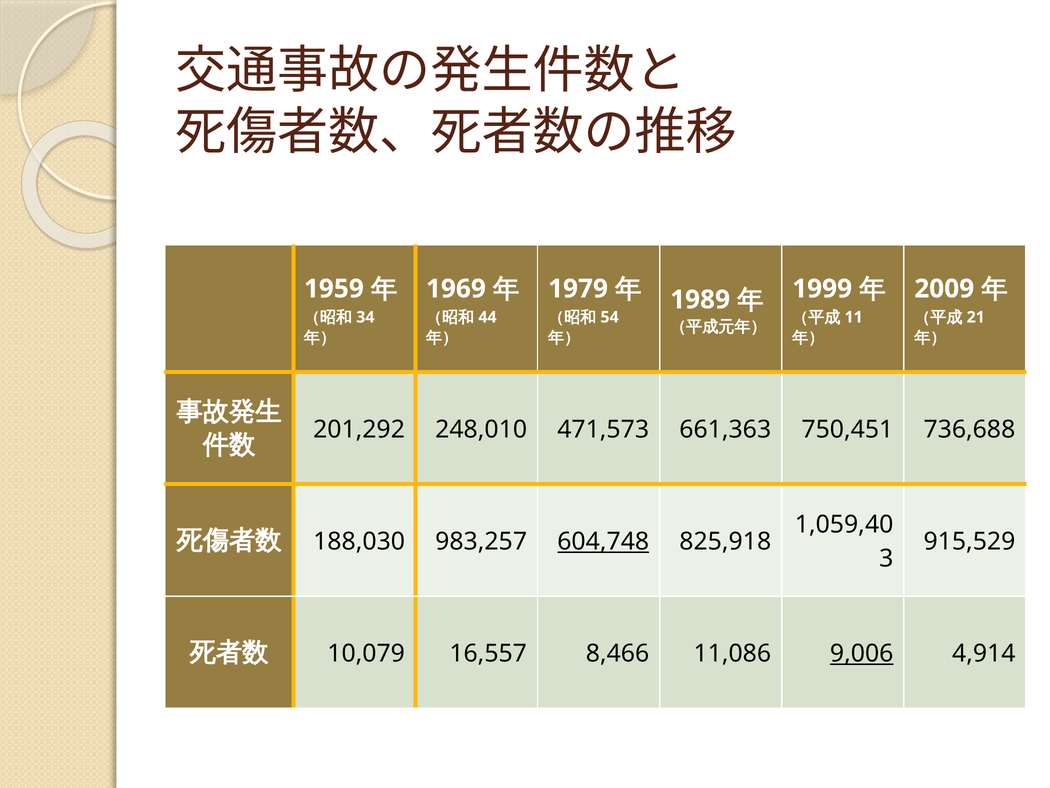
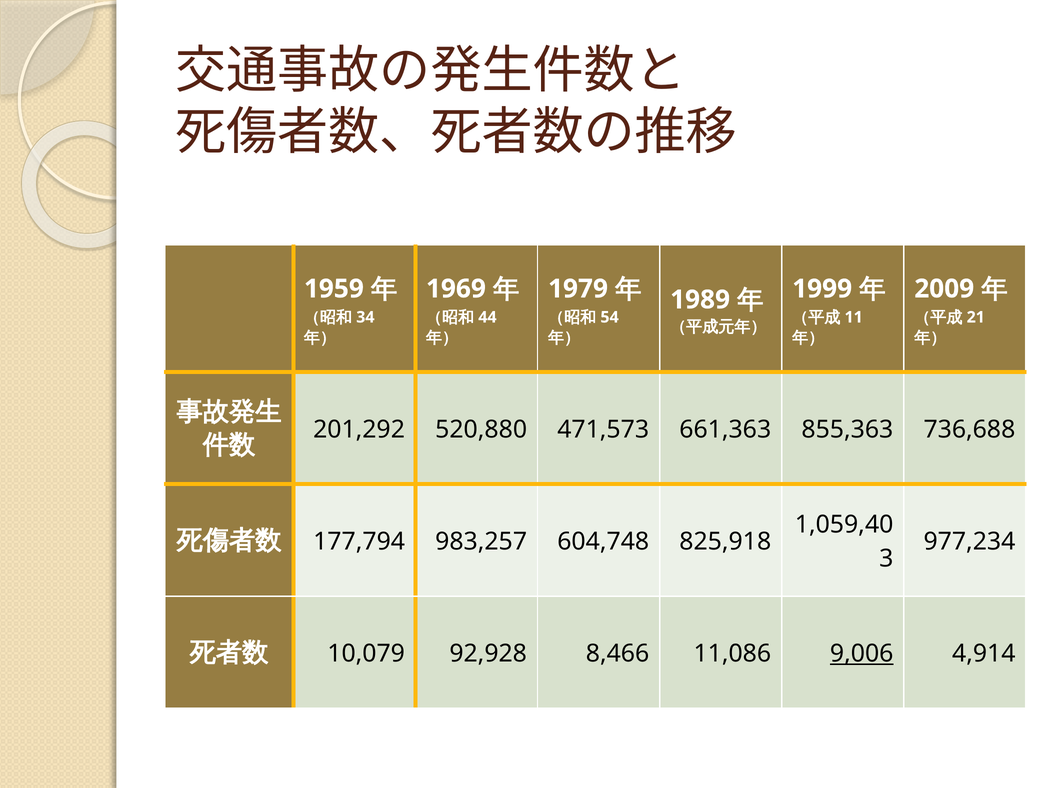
248,010: 248,010 -> 520,880
750,451: 750,451 -> 855,363
188,030: 188,030 -> 177,794
604,748 underline: present -> none
915,529: 915,529 -> 977,234
16,557: 16,557 -> 92,928
